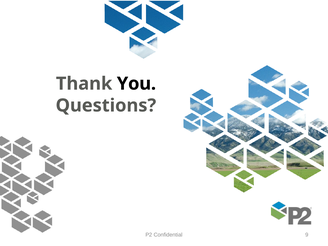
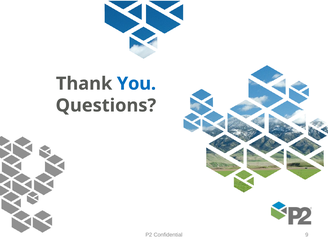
You colour: black -> blue
